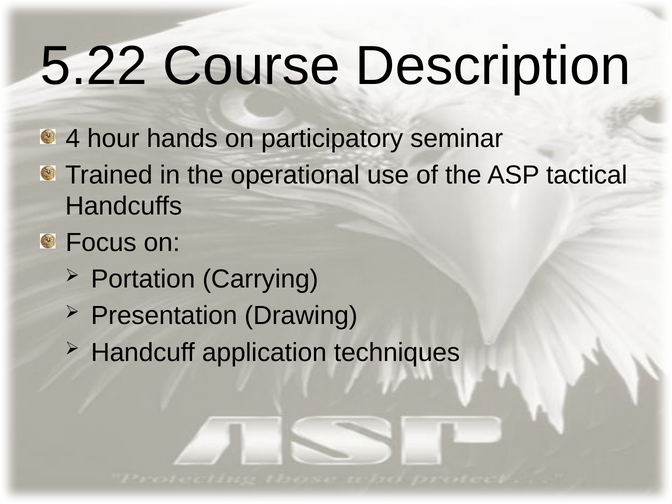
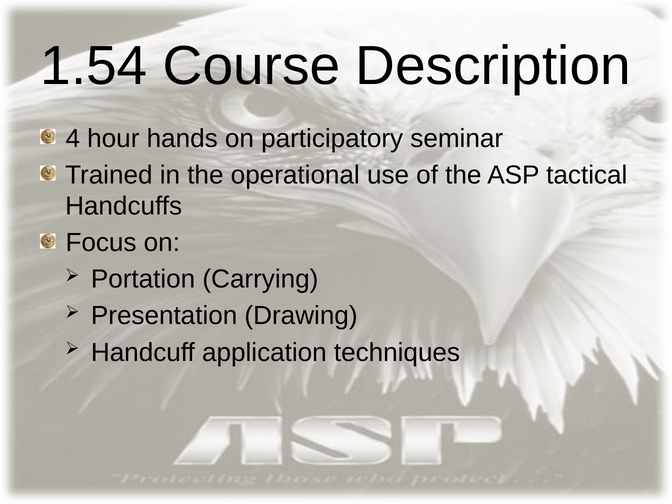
5.22: 5.22 -> 1.54
